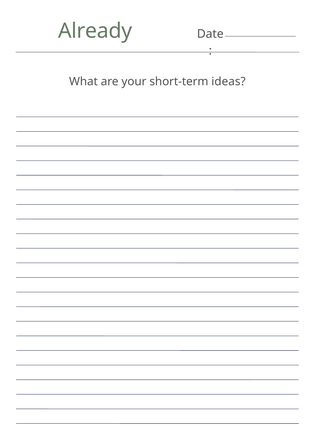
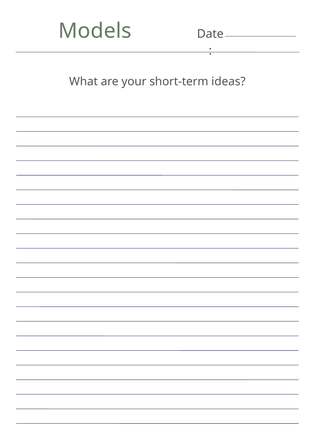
Already: Already -> Models
